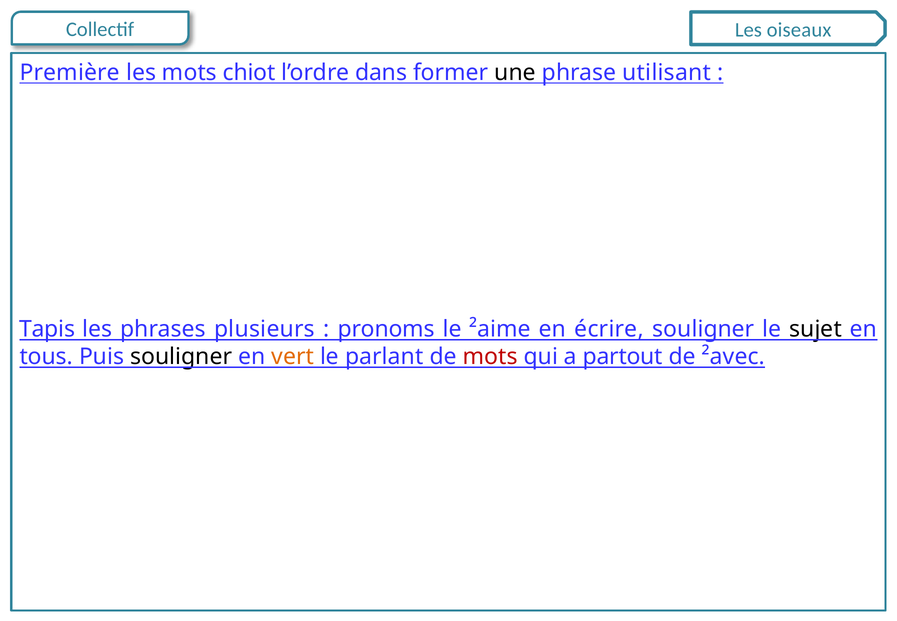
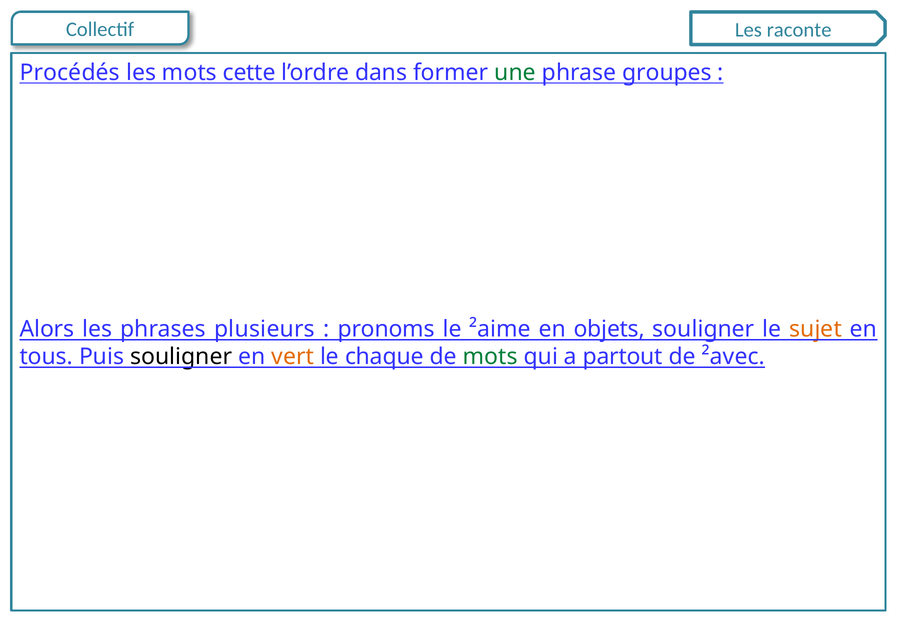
oiseaux: oiseaux -> raconte
Première: Première -> Procédés
chiot: chiot -> cette
une colour: black -> green
utilisant: utilisant -> groupes
Tapis: Tapis -> Alors
écrire: écrire -> objets
sujet colour: black -> orange
parlant: parlant -> chaque
mots at (490, 357) colour: red -> green
